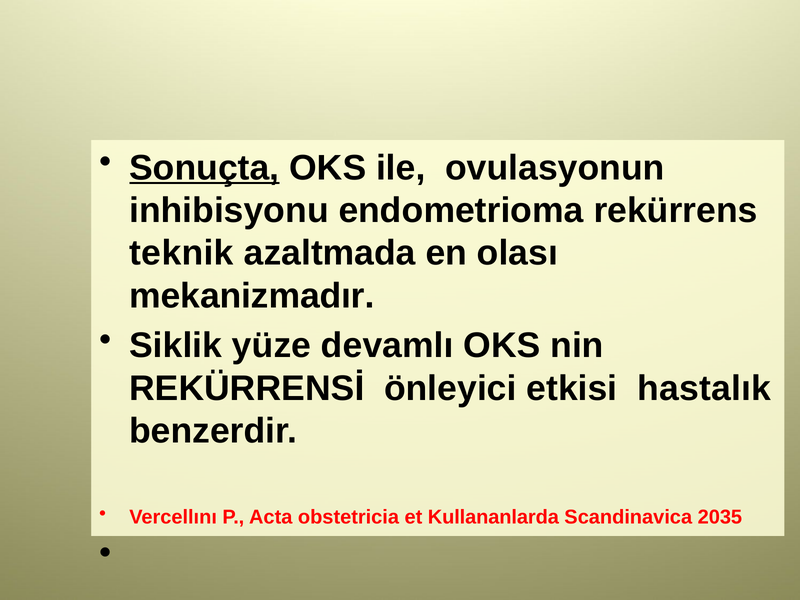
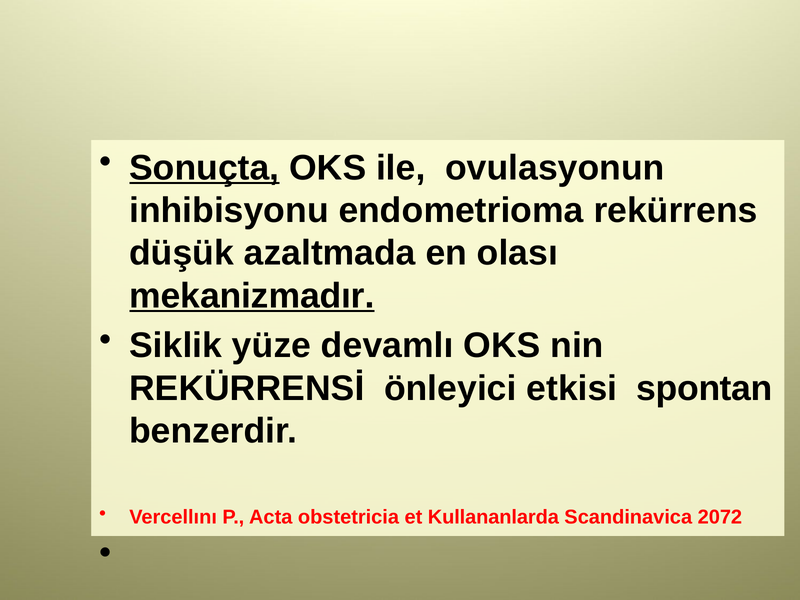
teknik: teknik -> düşük
mekanizmadır underline: none -> present
hastalık: hastalık -> spontan
2035: 2035 -> 2072
